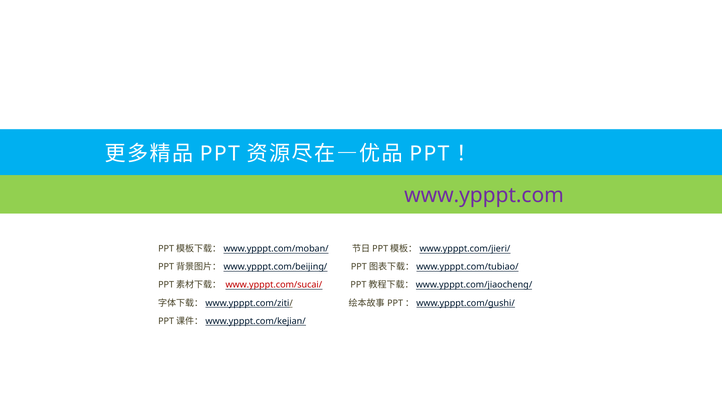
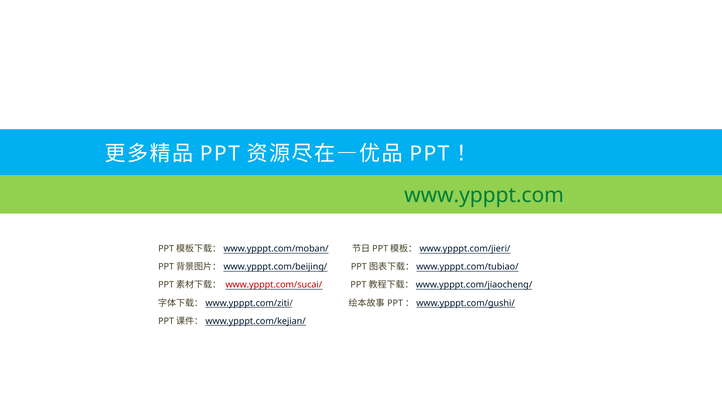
www.ypppt.com colour: purple -> green
